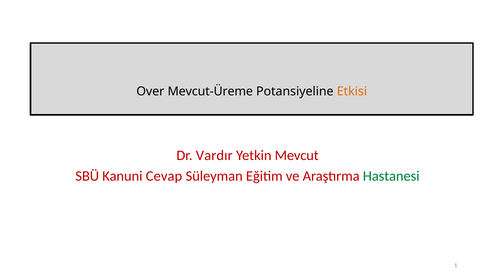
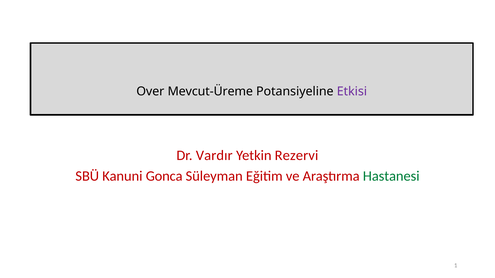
Etkisi colour: orange -> purple
Mevcut: Mevcut -> Rezervi
Cevap: Cevap -> Gonca
